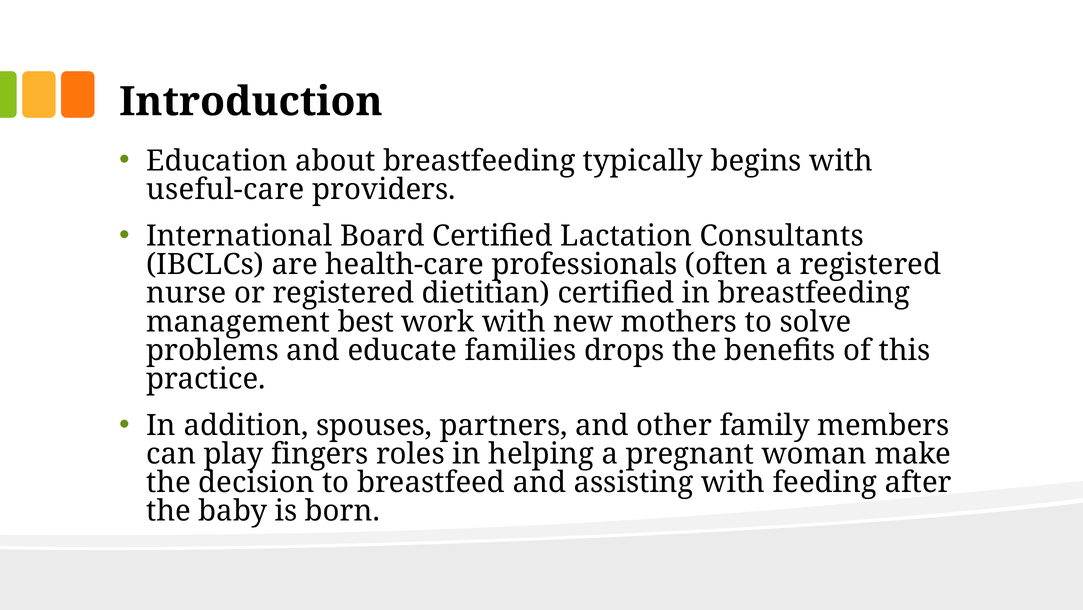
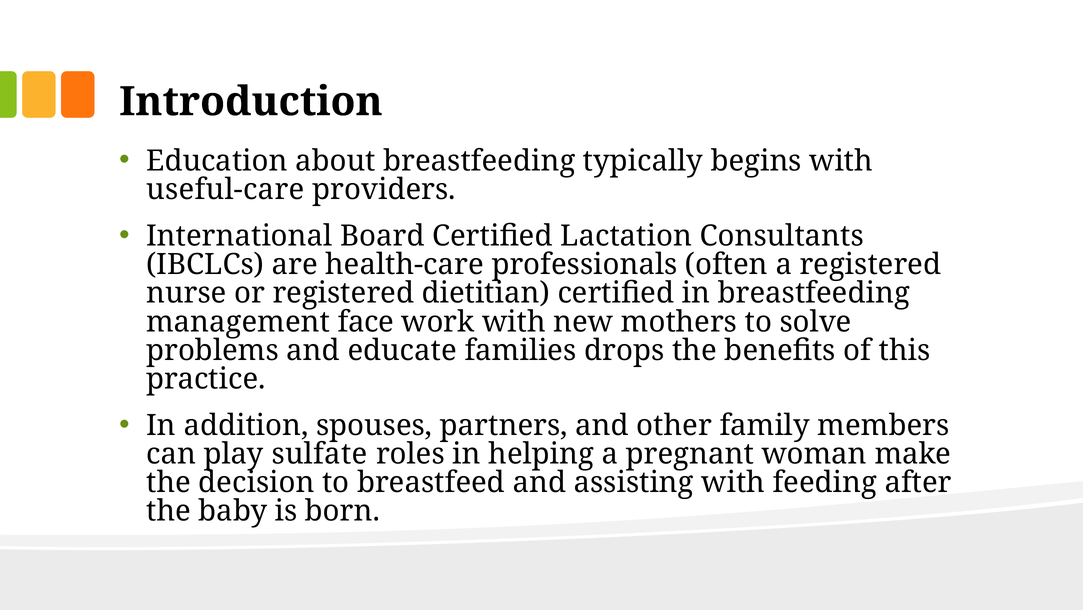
best: best -> face
fingers: fingers -> sulfate
